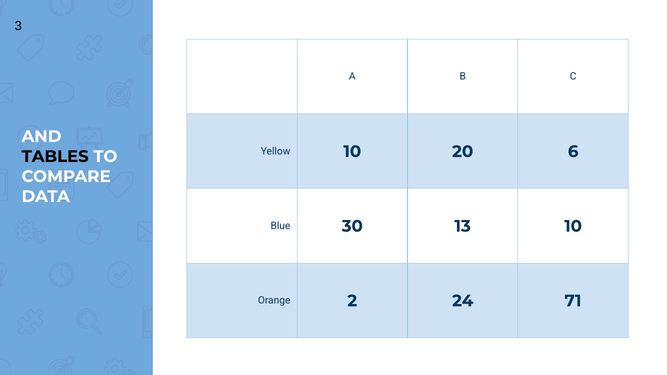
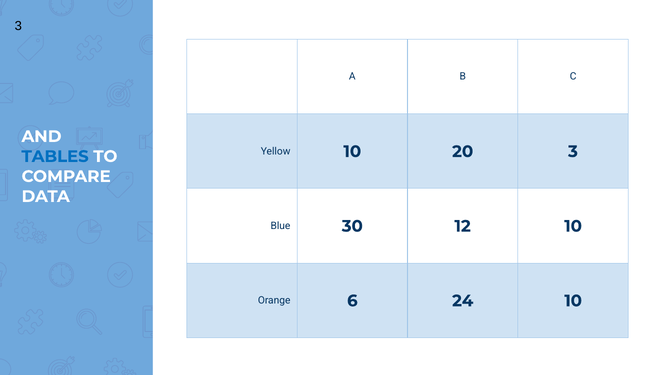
20 6: 6 -> 3
TABLES colour: black -> blue
13: 13 -> 12
2: 2 -> 6
24 71: 71 -> 10
